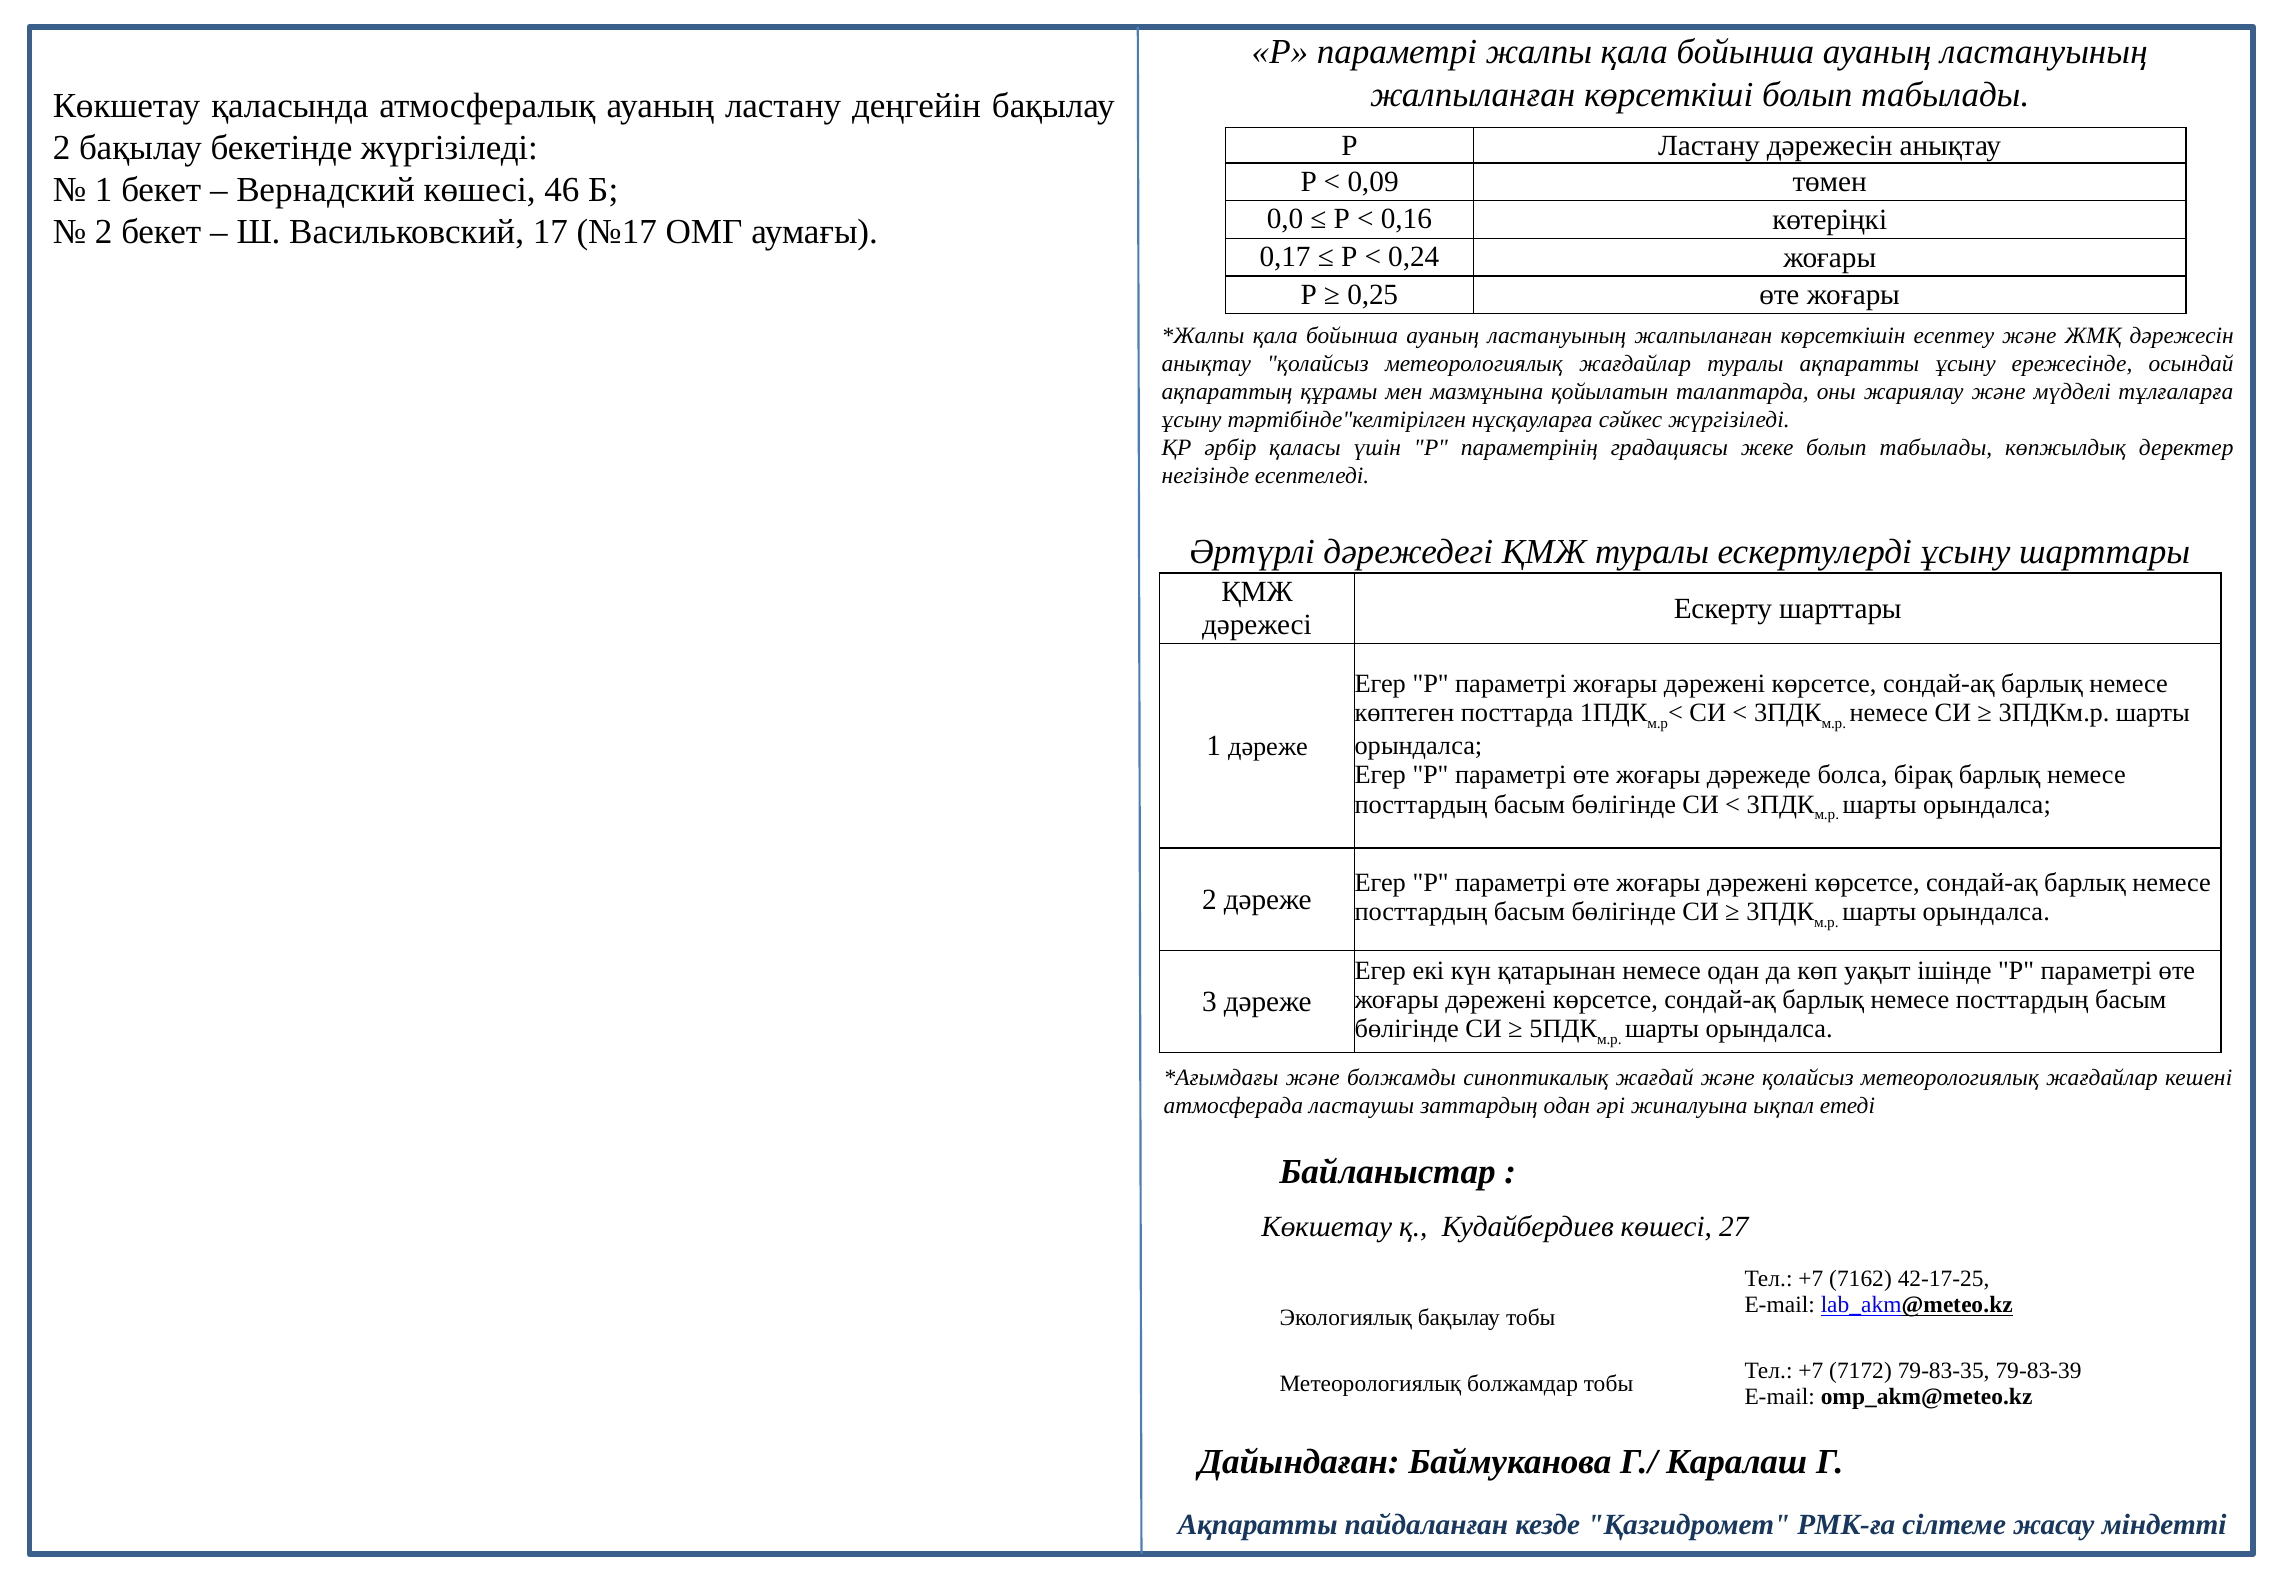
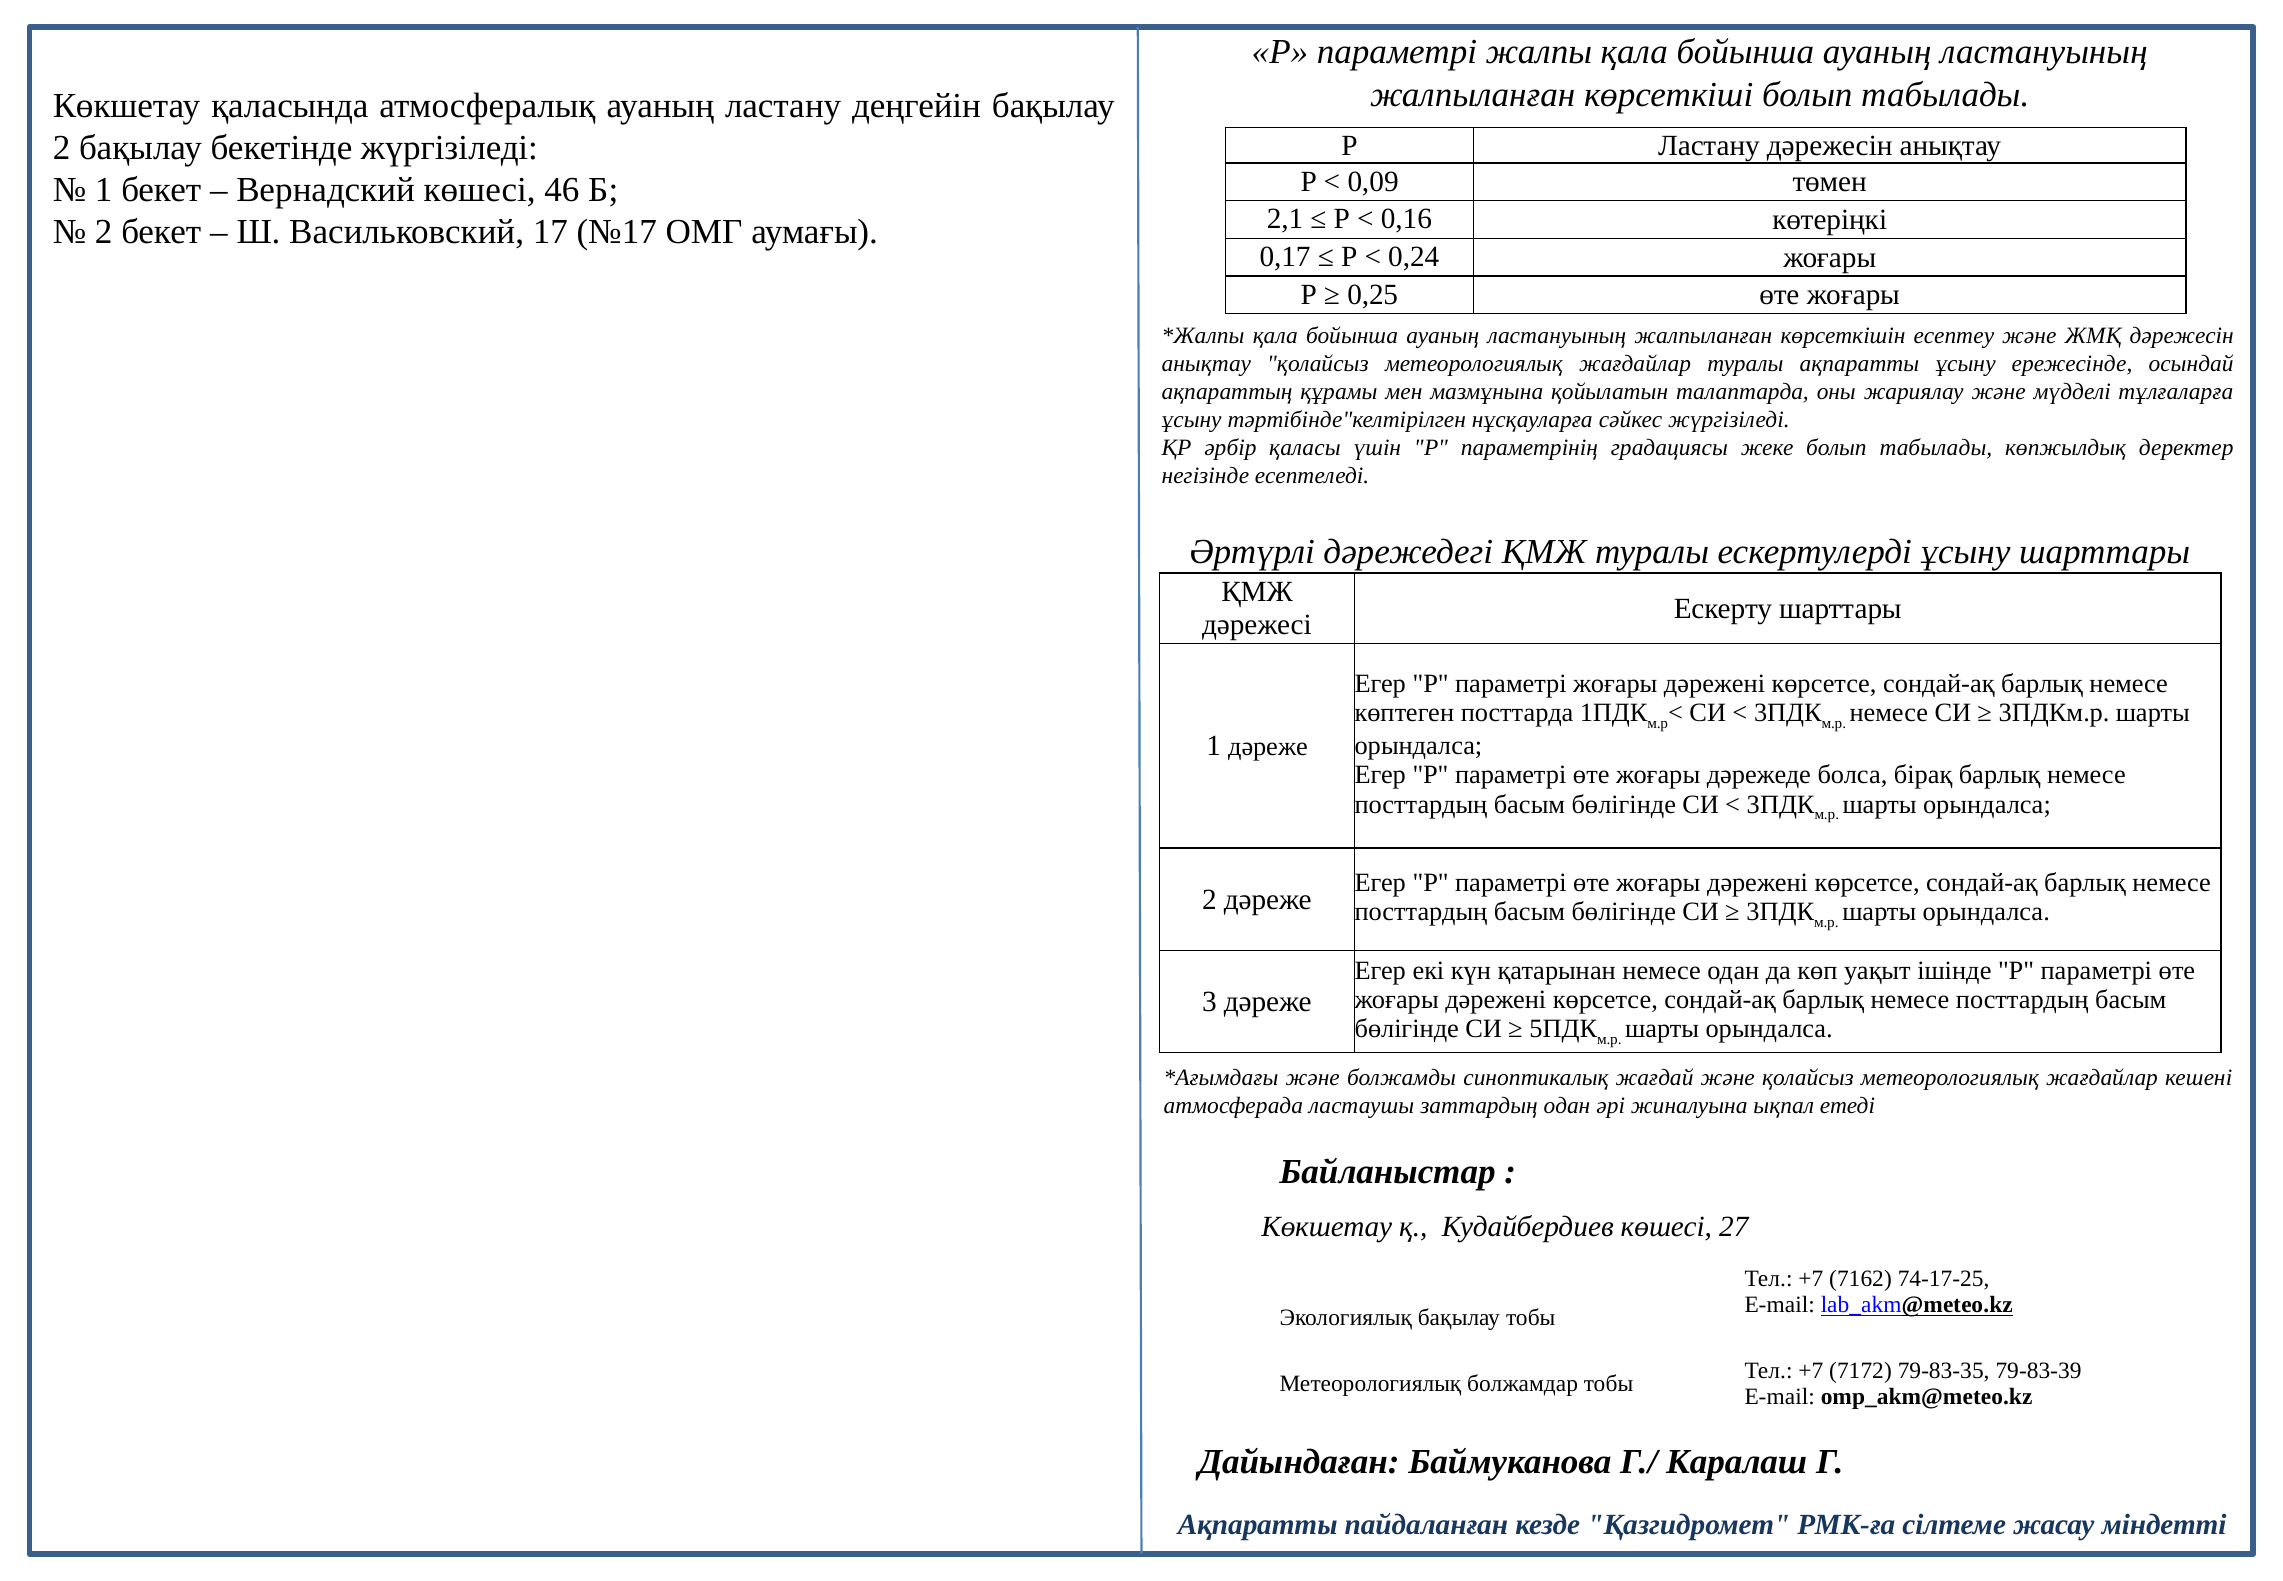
0,0: 0,0 -> 2,1
42-17-25: 42-17-25 -> 74-17-25
